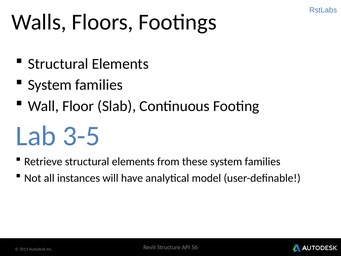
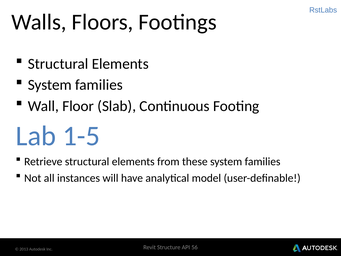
3-5: 3-5 -> 1-5
